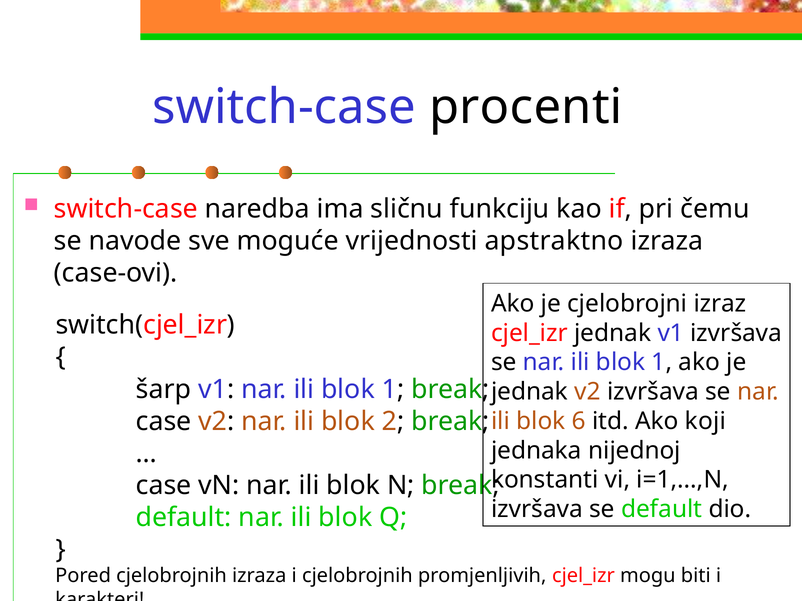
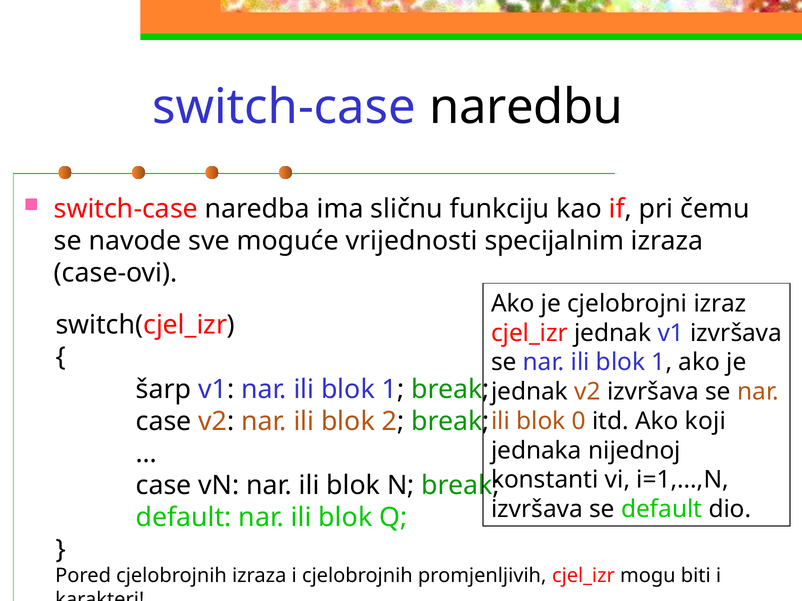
procenti: procenti -> naredbu
apstraktno: apstraktno -> specijalnim
6: 6 -> 0
